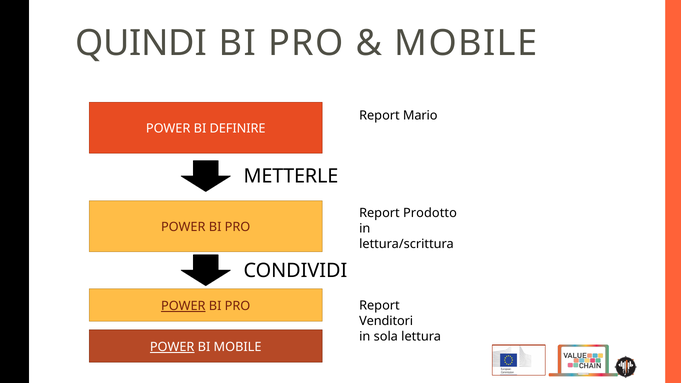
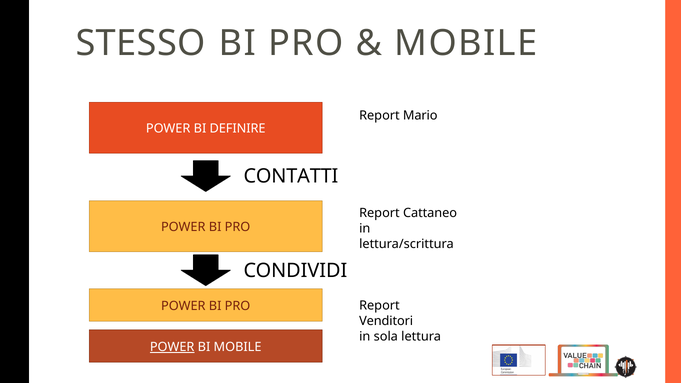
QUINDI: QUINDI -> STESSO
METTERLE: METTERLE -> CONTATTI
Prodotto: Prodotto -> Cattaneo
POWER at (183, 306) underline: present -> none
